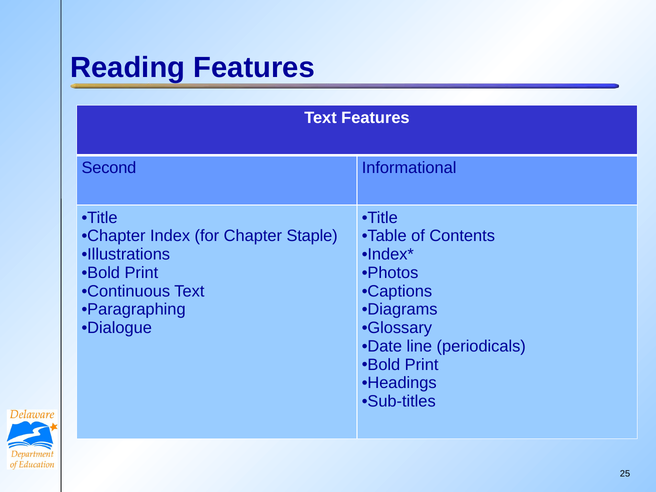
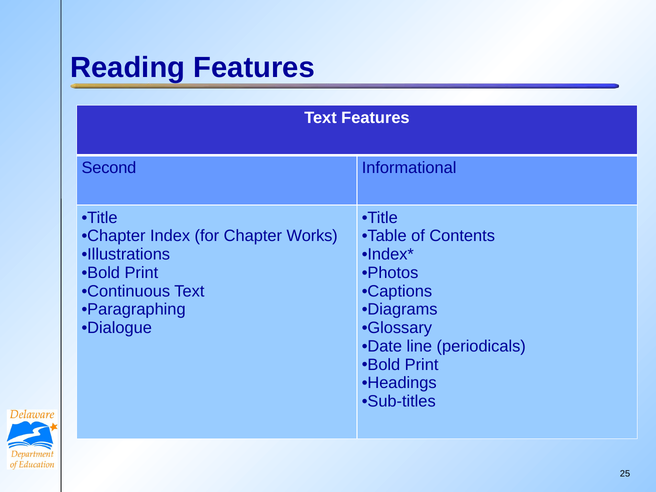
Staple: Staple -> Works
